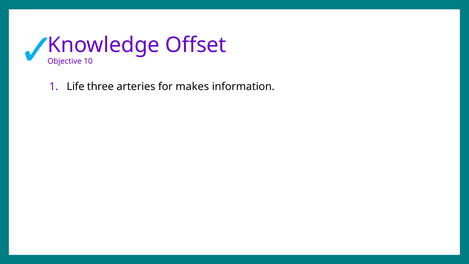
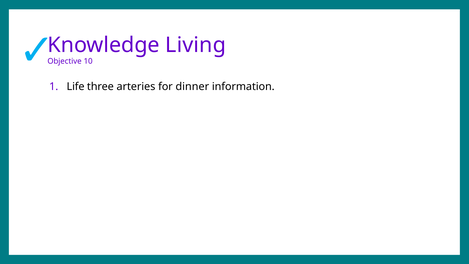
Offset: Offset -> Living
makes: makes -> dinner
